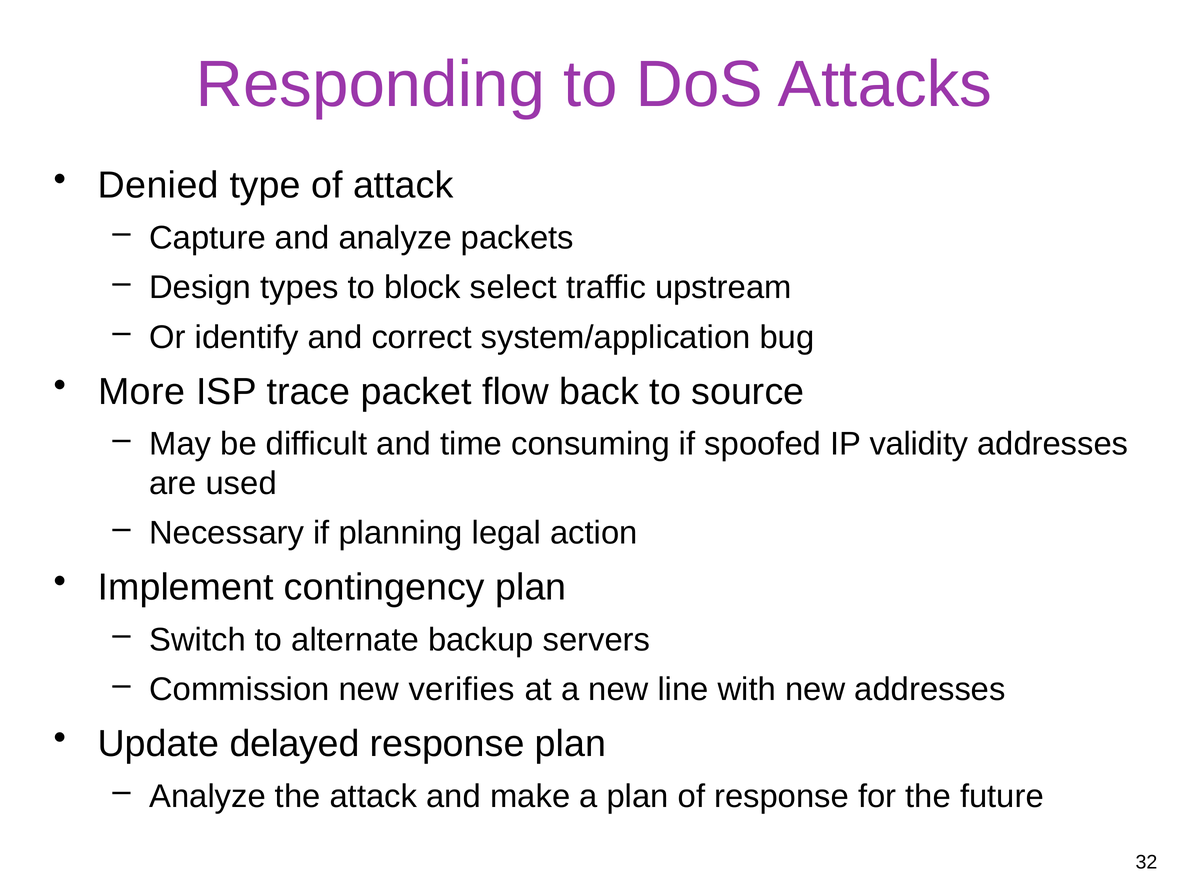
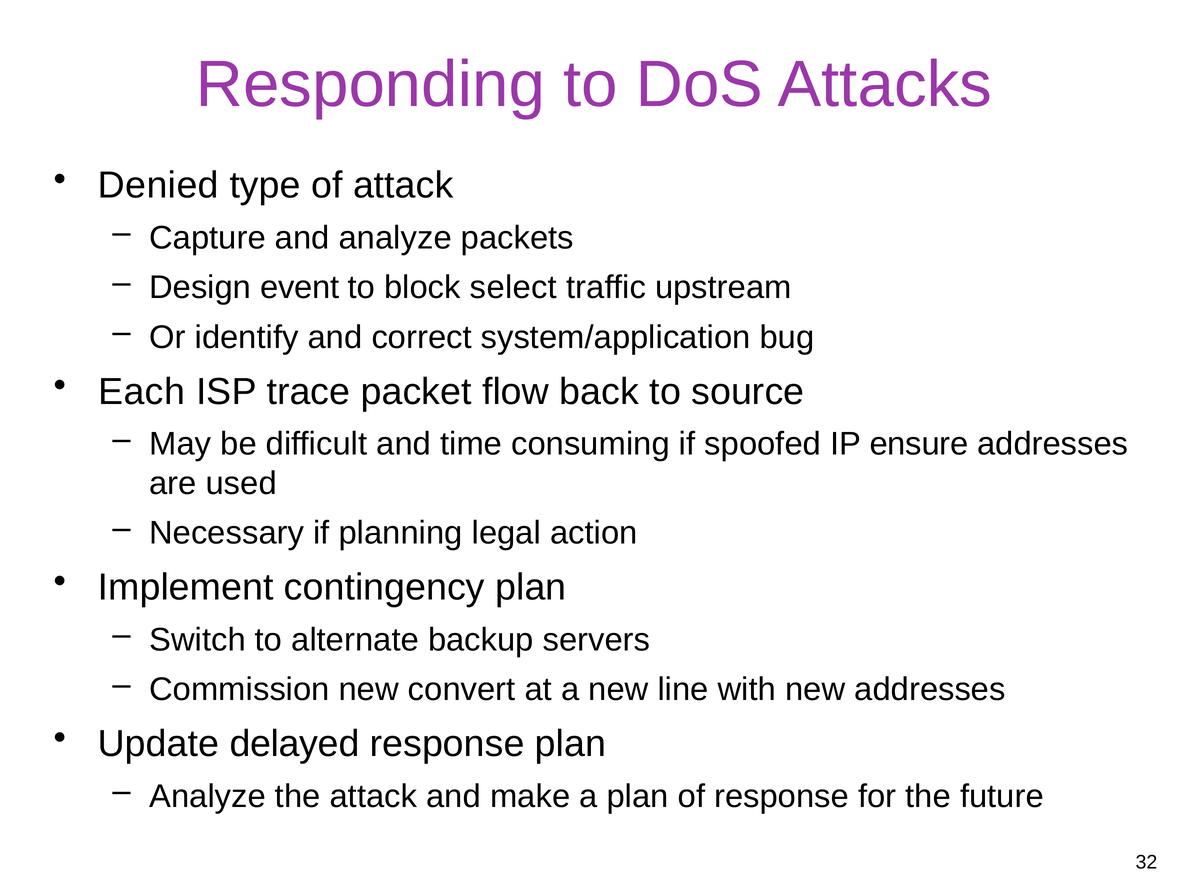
types: types -> event
More: More -> Each
validity: validity -> ensure
verifies: verifies -> convert
